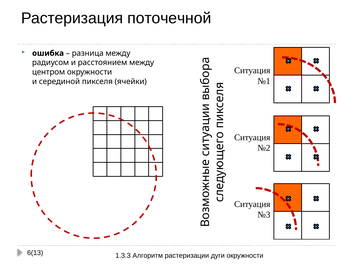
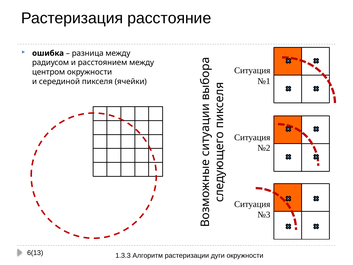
поточечной: поточечной -> расстояние
